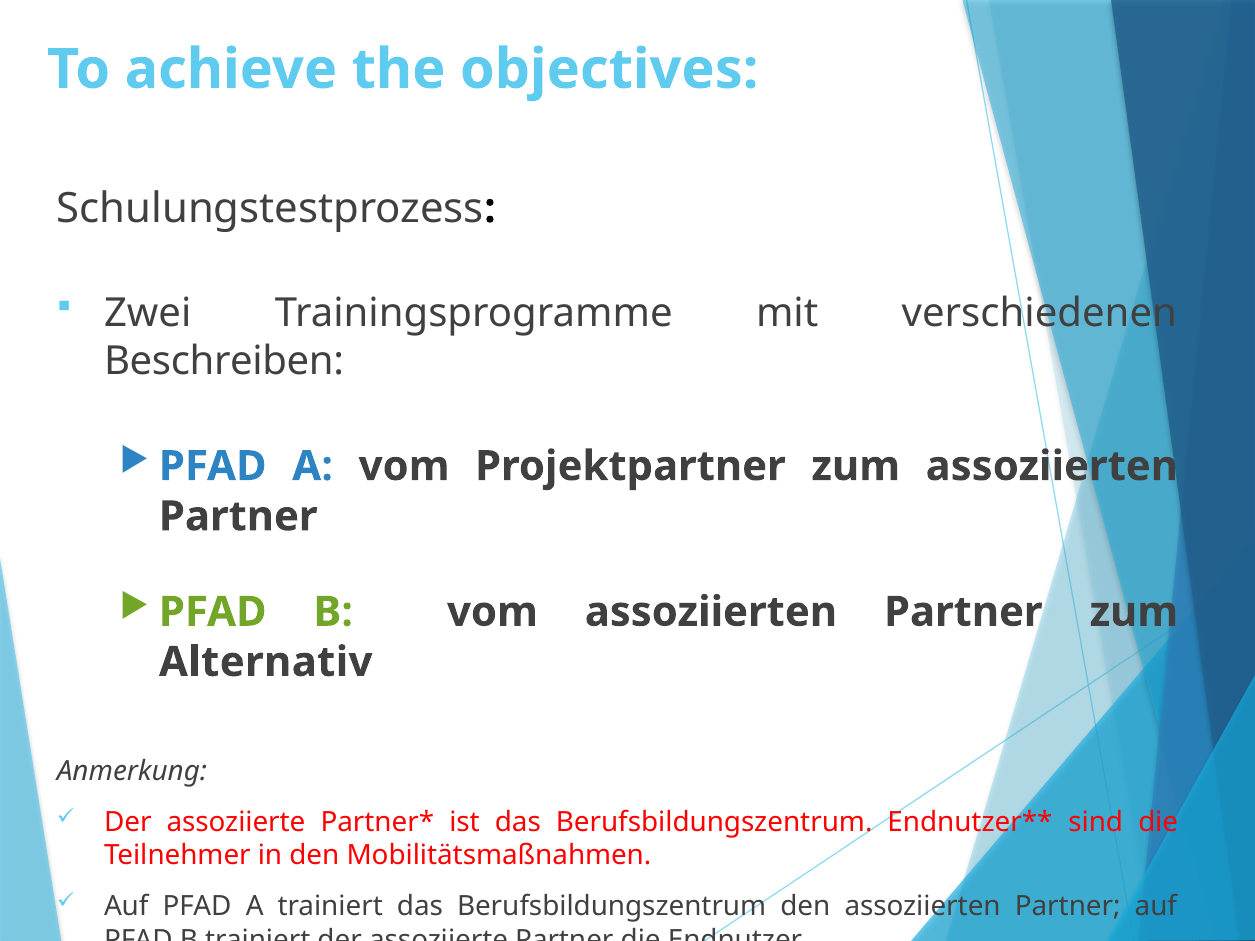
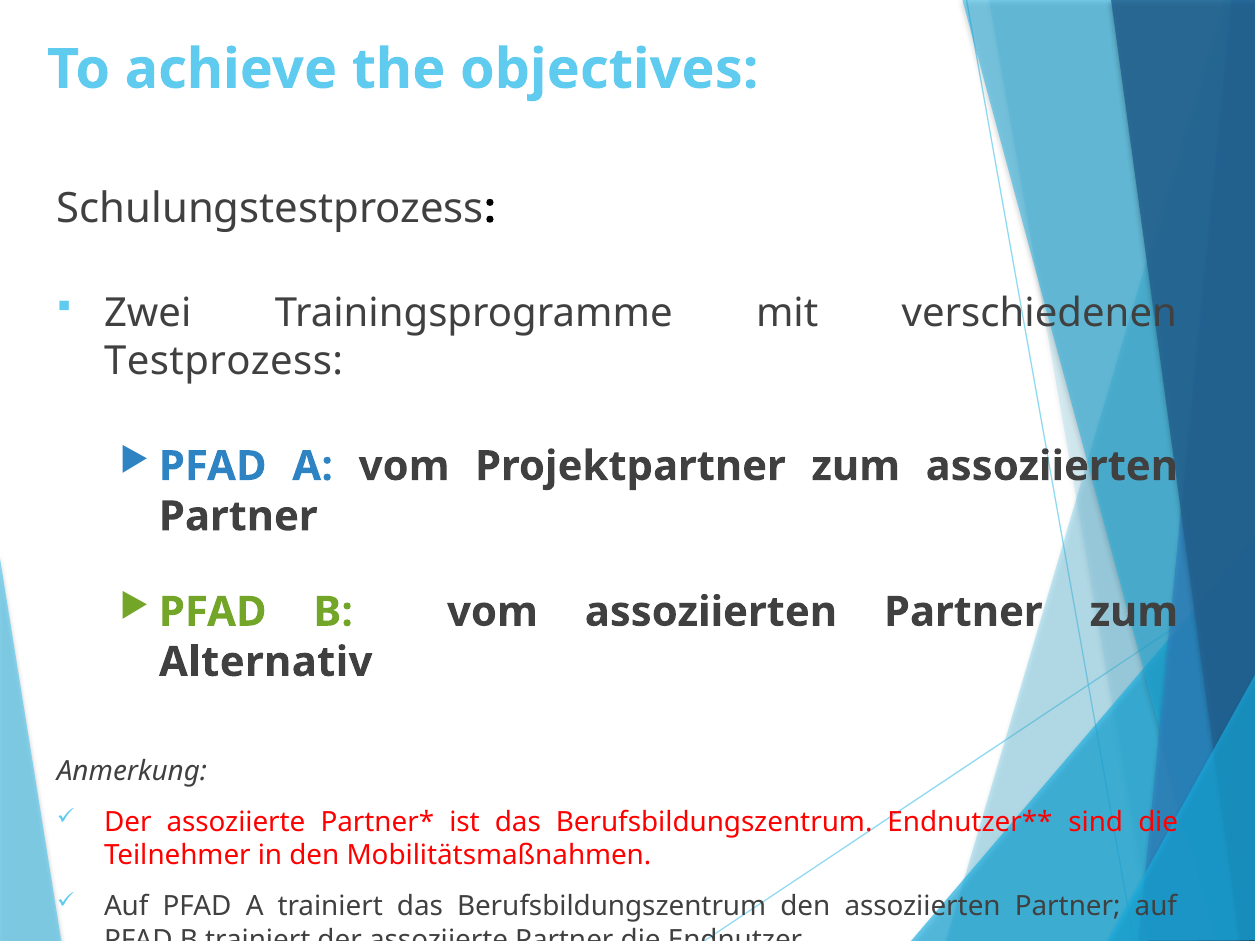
Beschreiben: Beschreiben -> Testprozess
